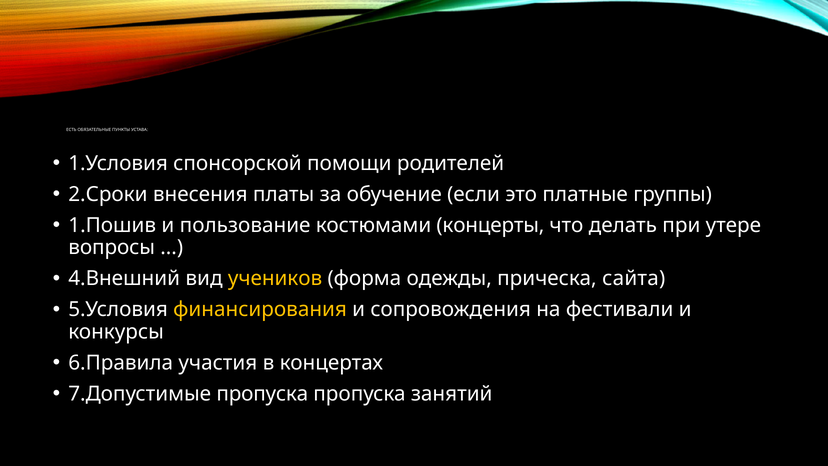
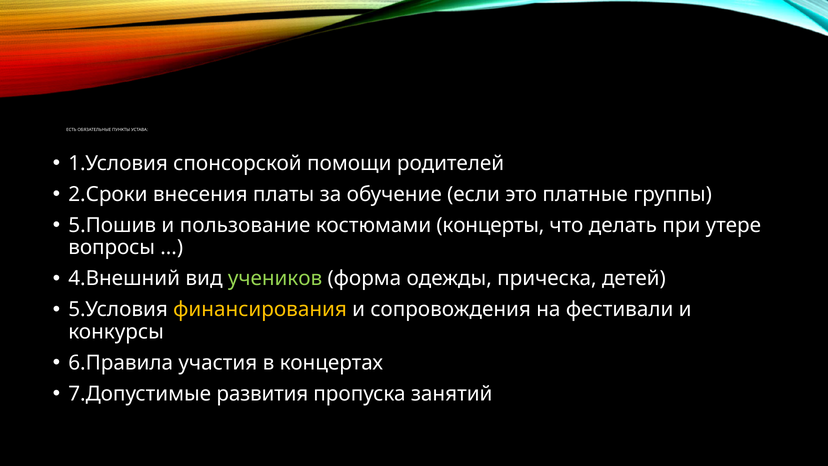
1.Пошив: 1.Пошив -> 5.Пошив
учеников colour: yellow -> light green
сайта: сайта -> детей
7.Допустимые пропуска: пропуска -> развития
